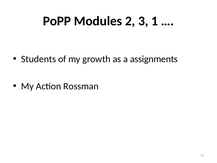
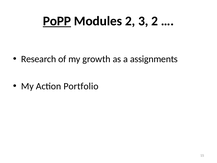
PoPP underline: none -> present
3 1: 1 -> 2
Students: Students -> Research
Rossman: Rossman -> Portfolio
